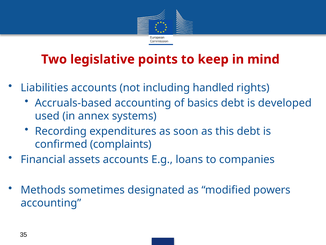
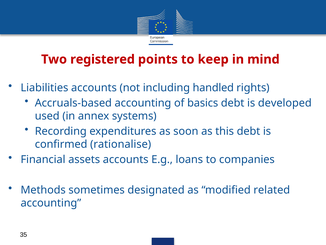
legislative: legislative -> registered
complaints: complaints -> rationalise
powers: powers -> related
